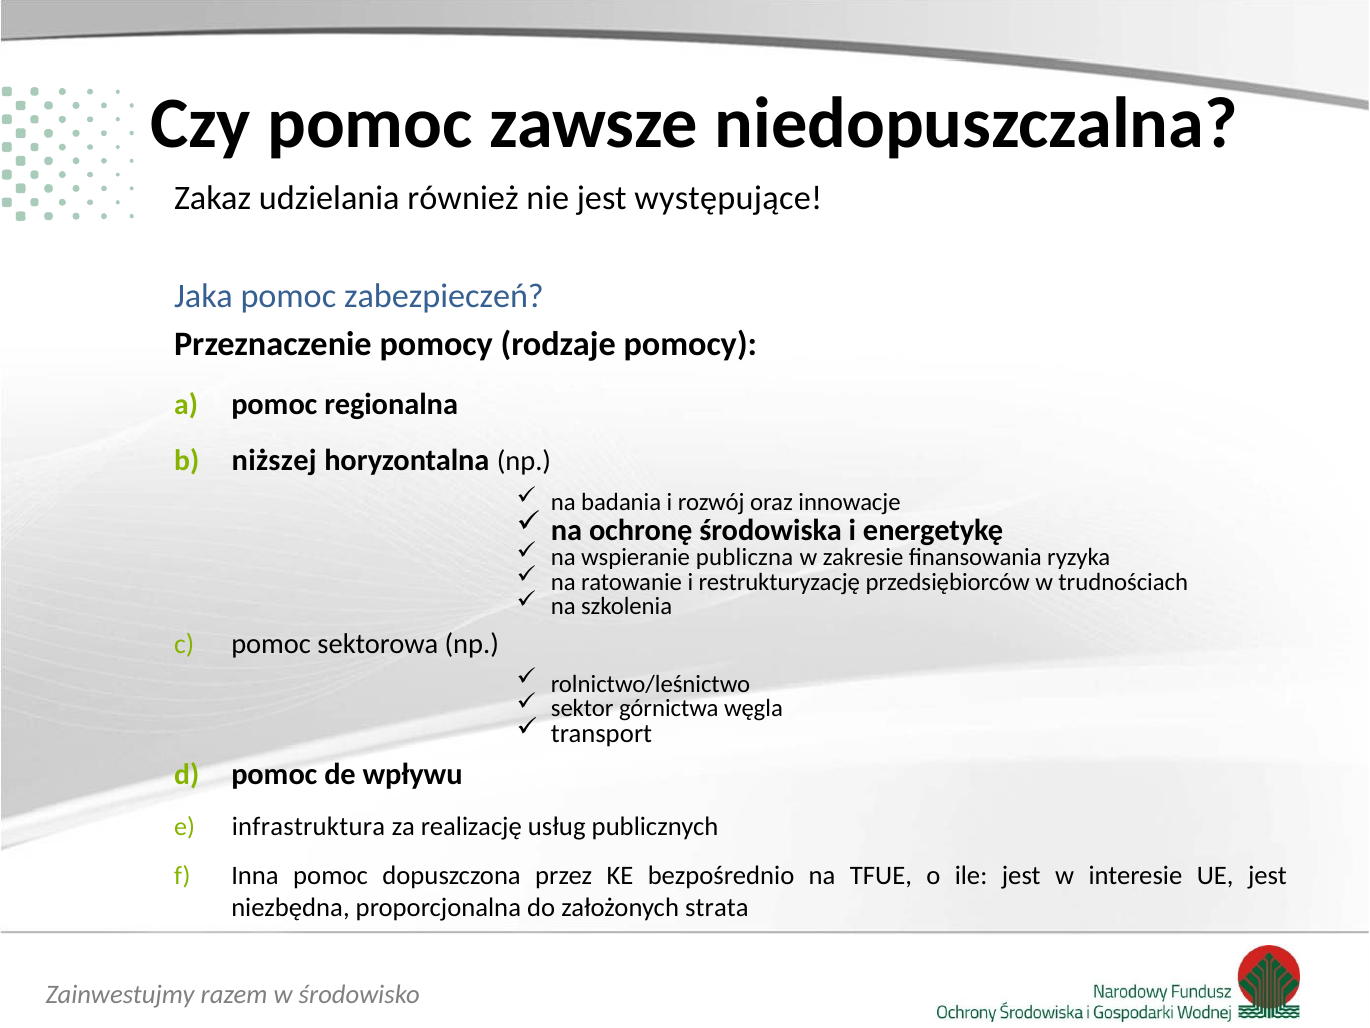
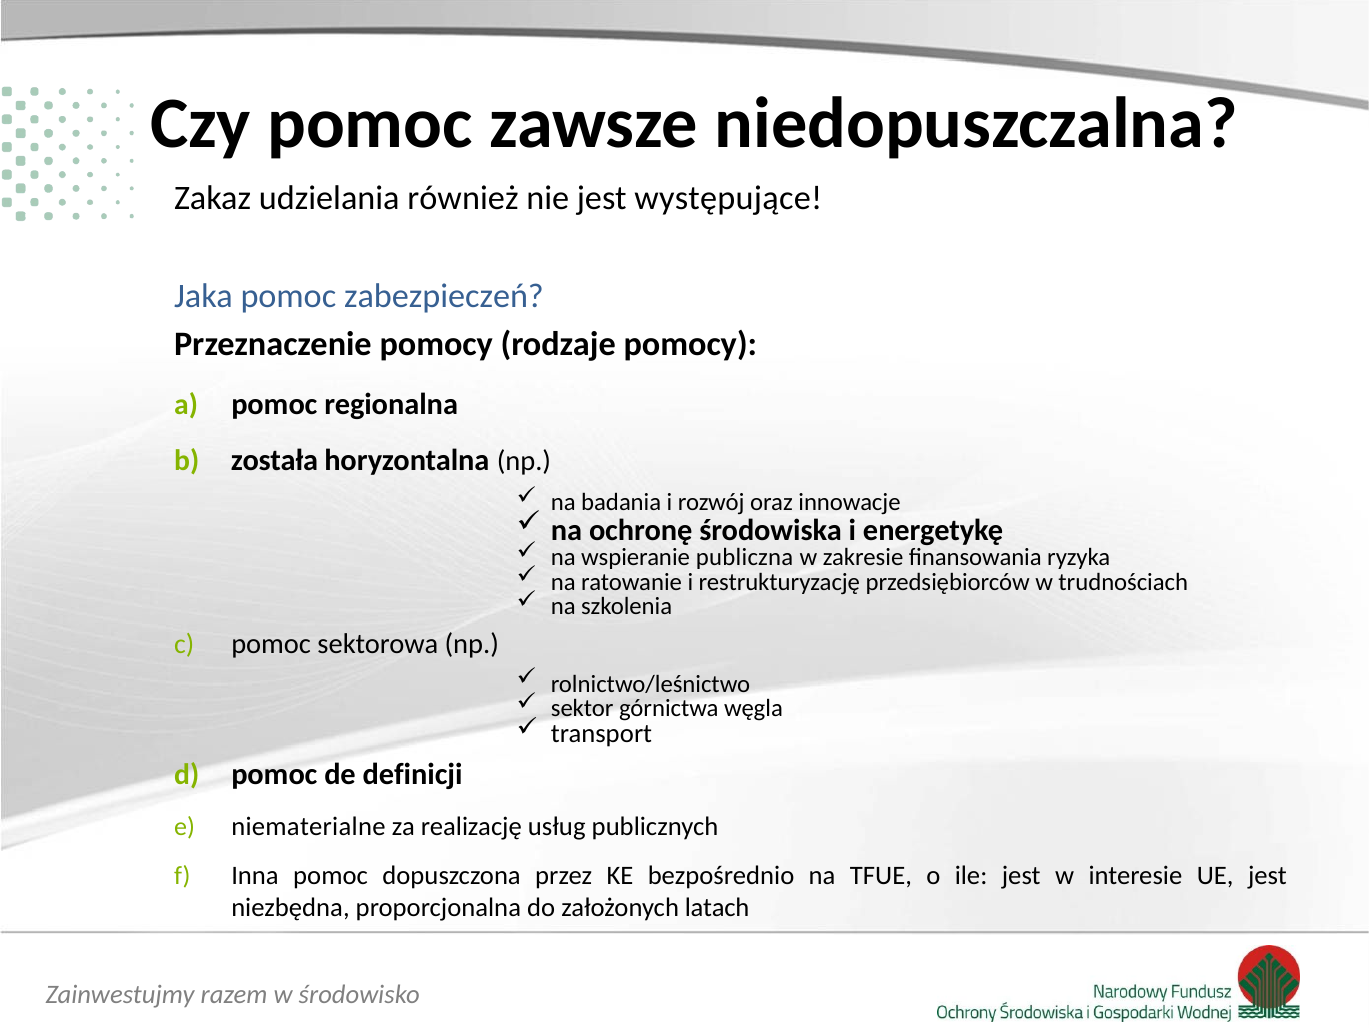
niższej: niższej -> została
wpływu: wpływu -> definicji
infrastruktura: infrastruktura -> niematerialne
strata: strata -> latach
